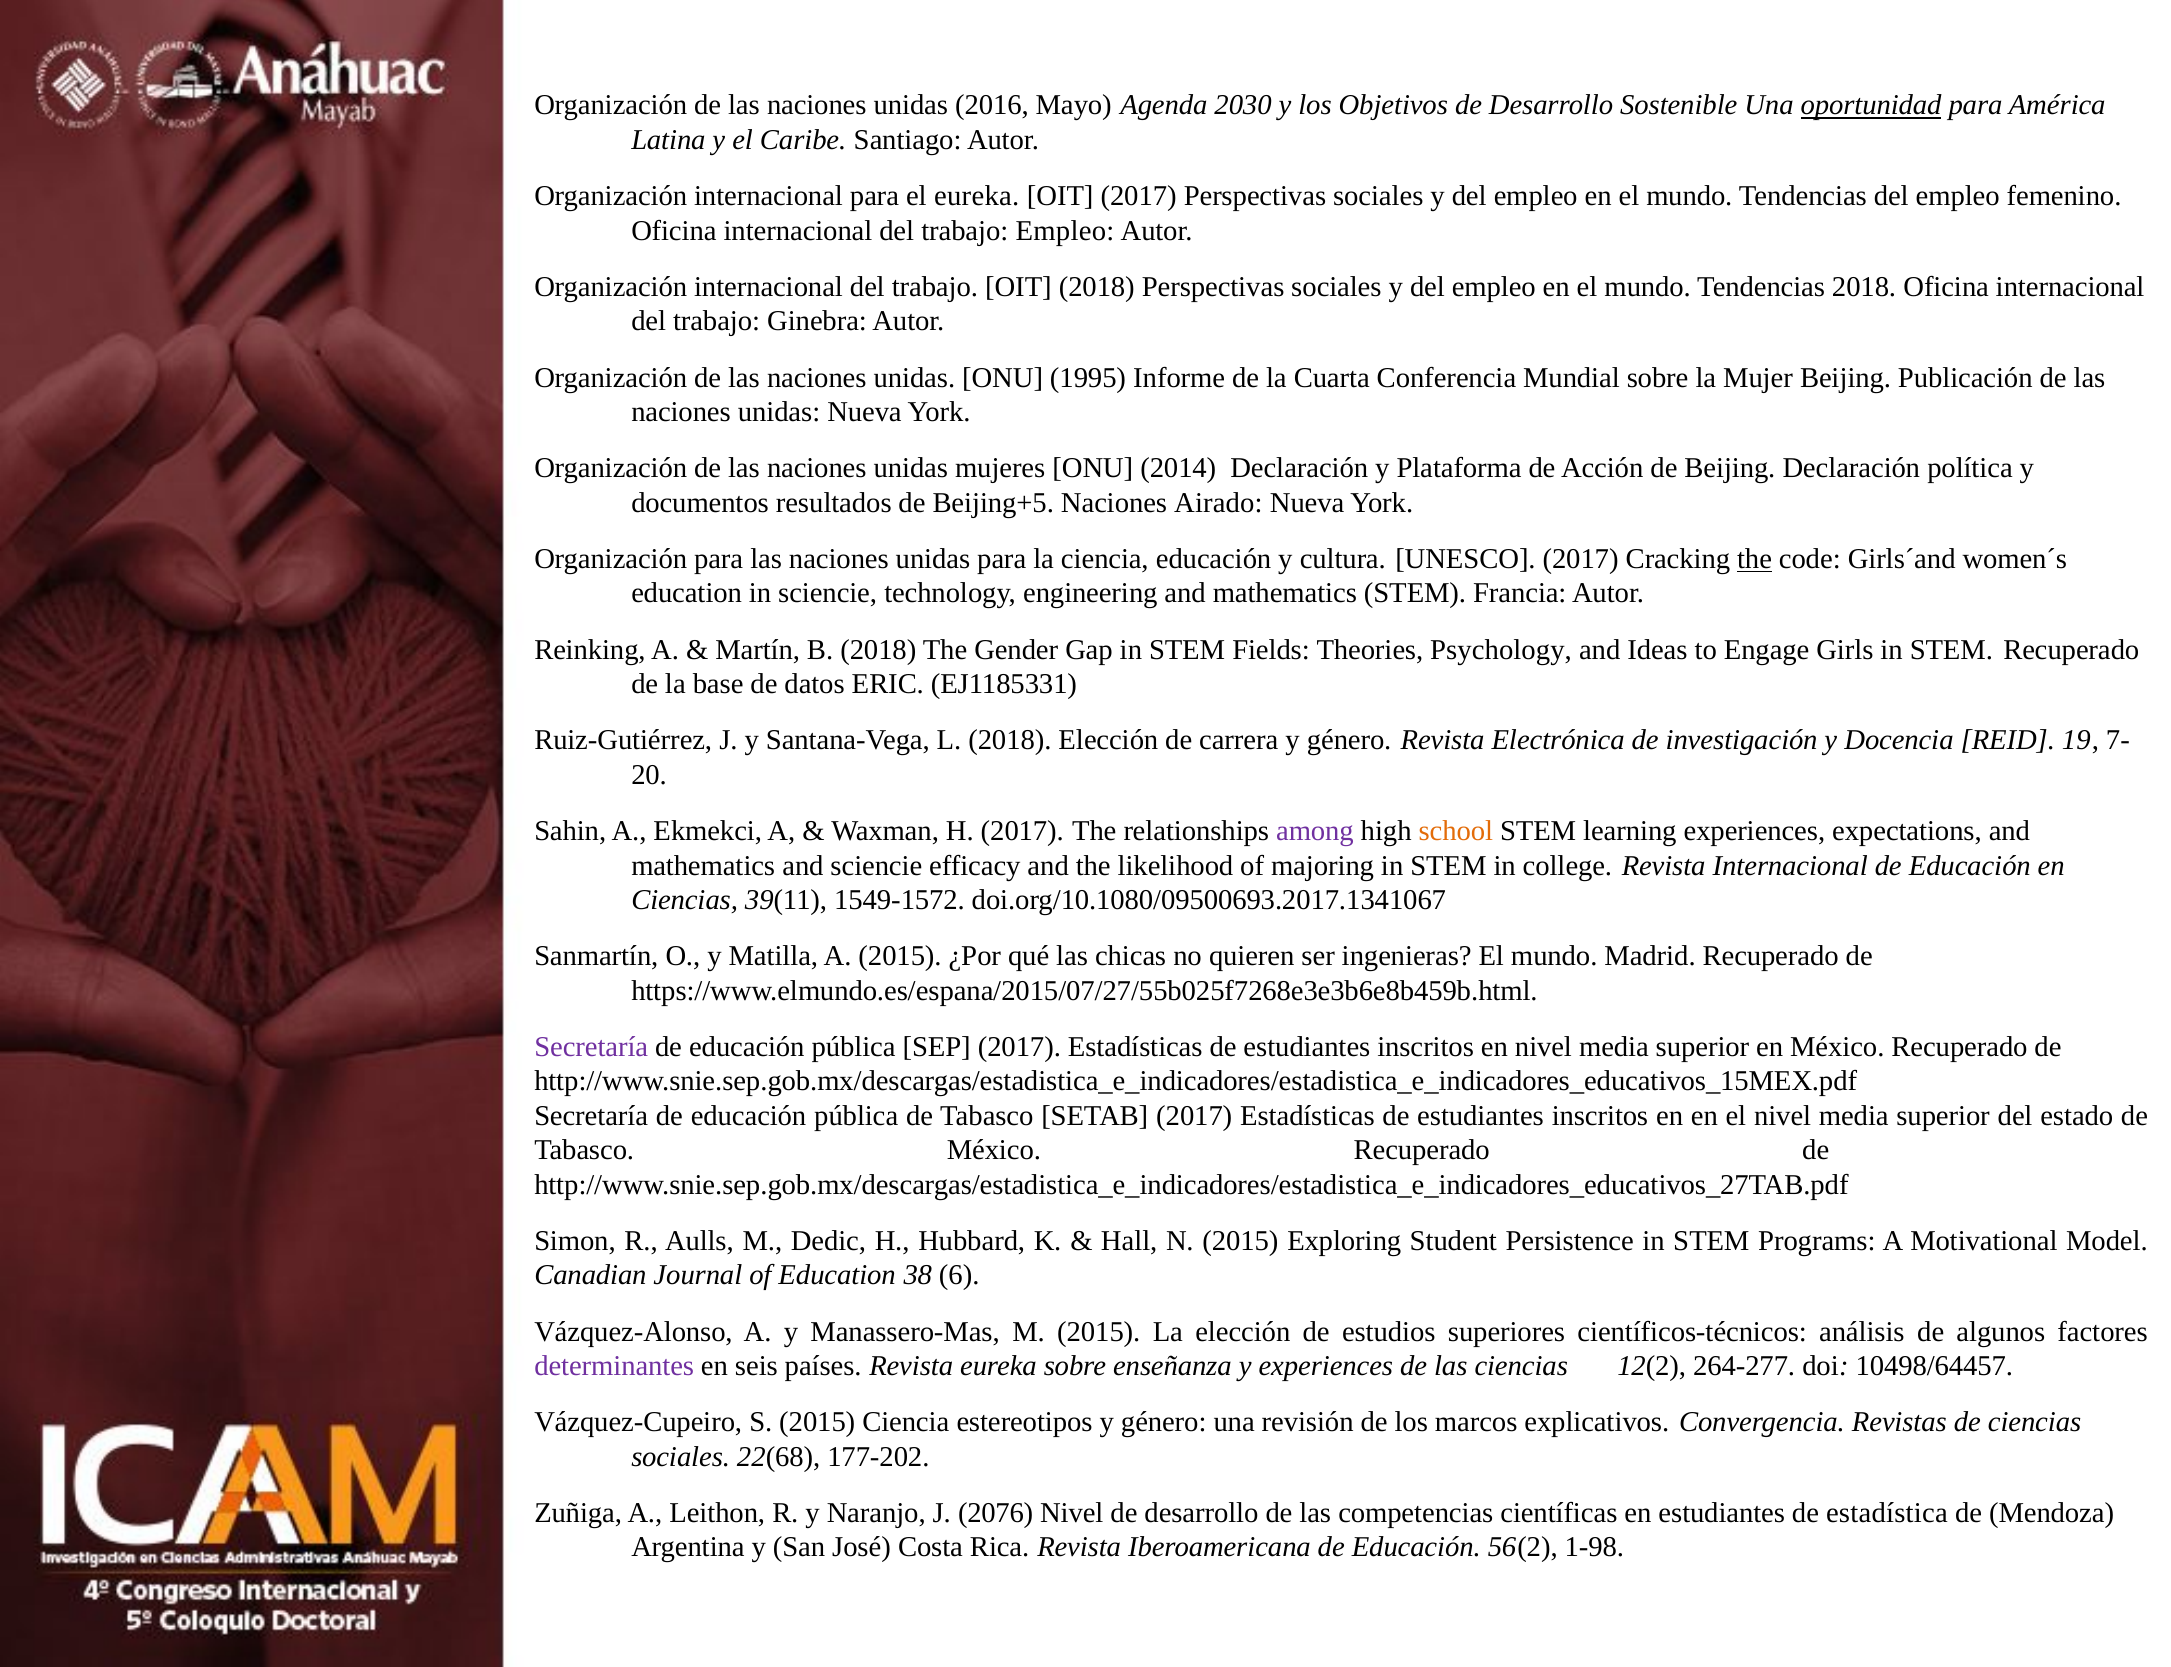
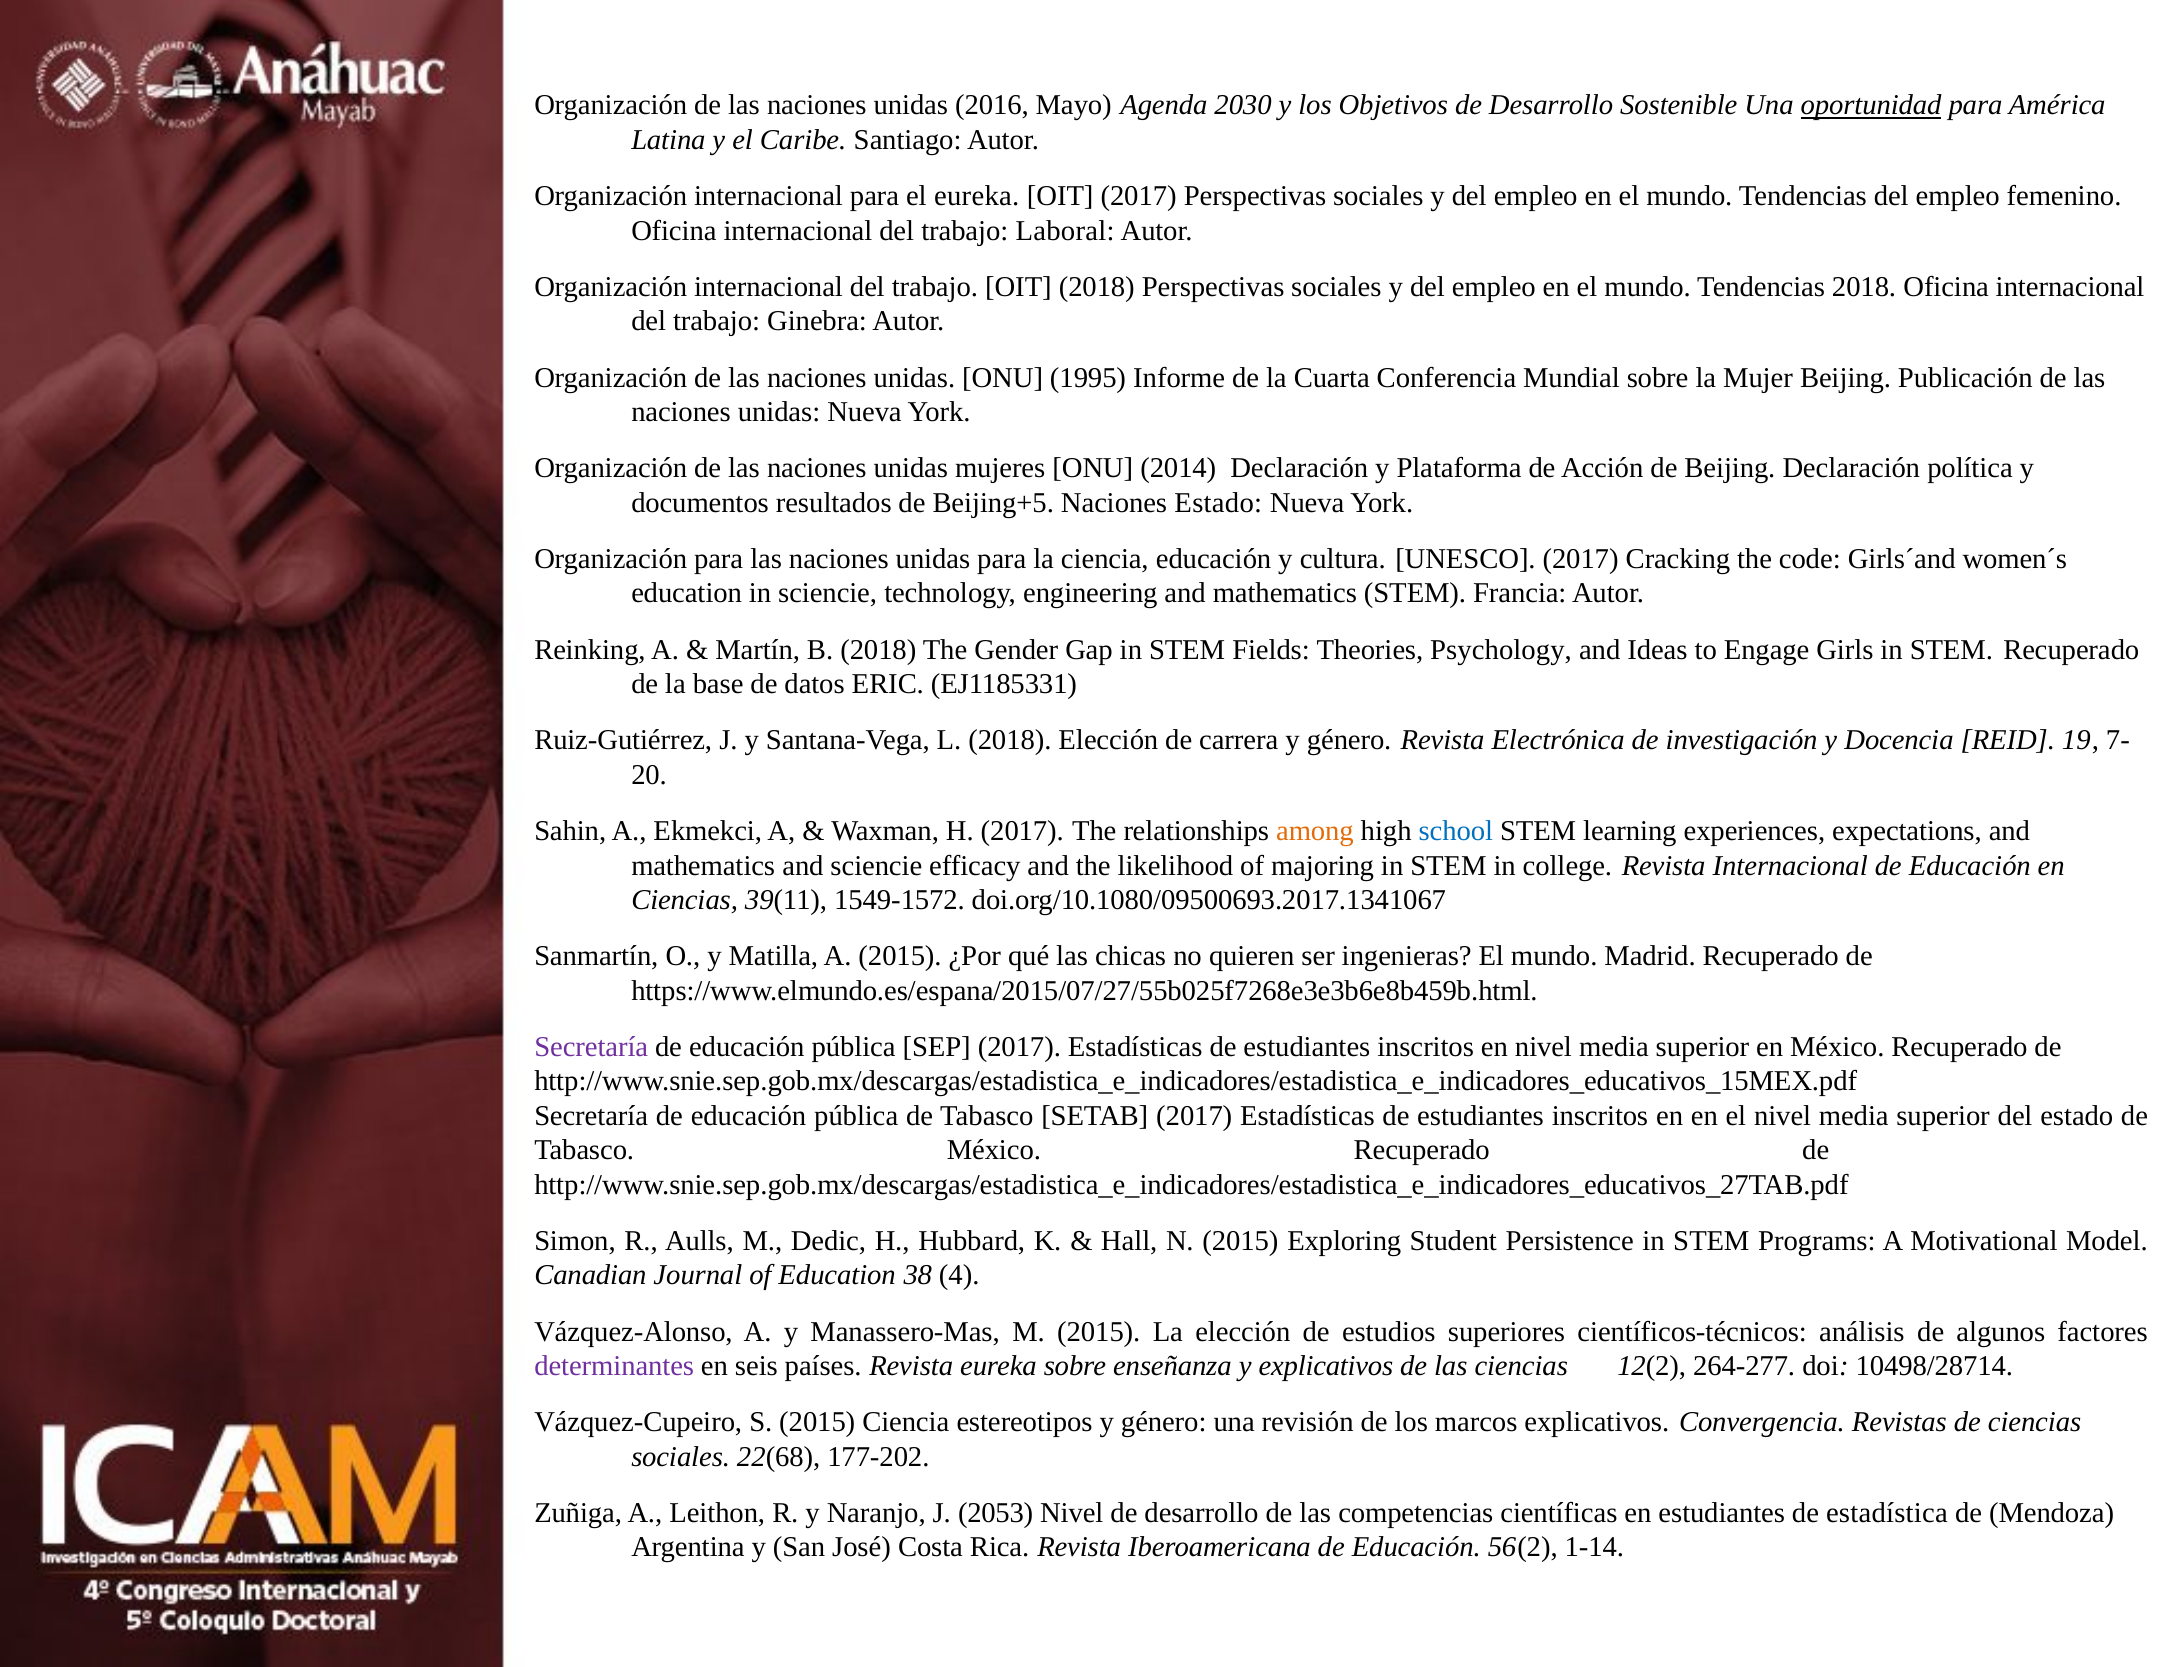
trabajo Empleo: Empleo -> Laboral
Naciones Airado: Airado -> Estado
the at (1755, 559) underline: present -> none
among colour: purple -> orange
school colour: orange -> blue
6: 6 -> 4
y experiences: experiences -> explicativos
10498/64457: 10498/64457 -> 10498/28714
2076: 2076 -> 2053
1-98: 1-98 -> 1-14
